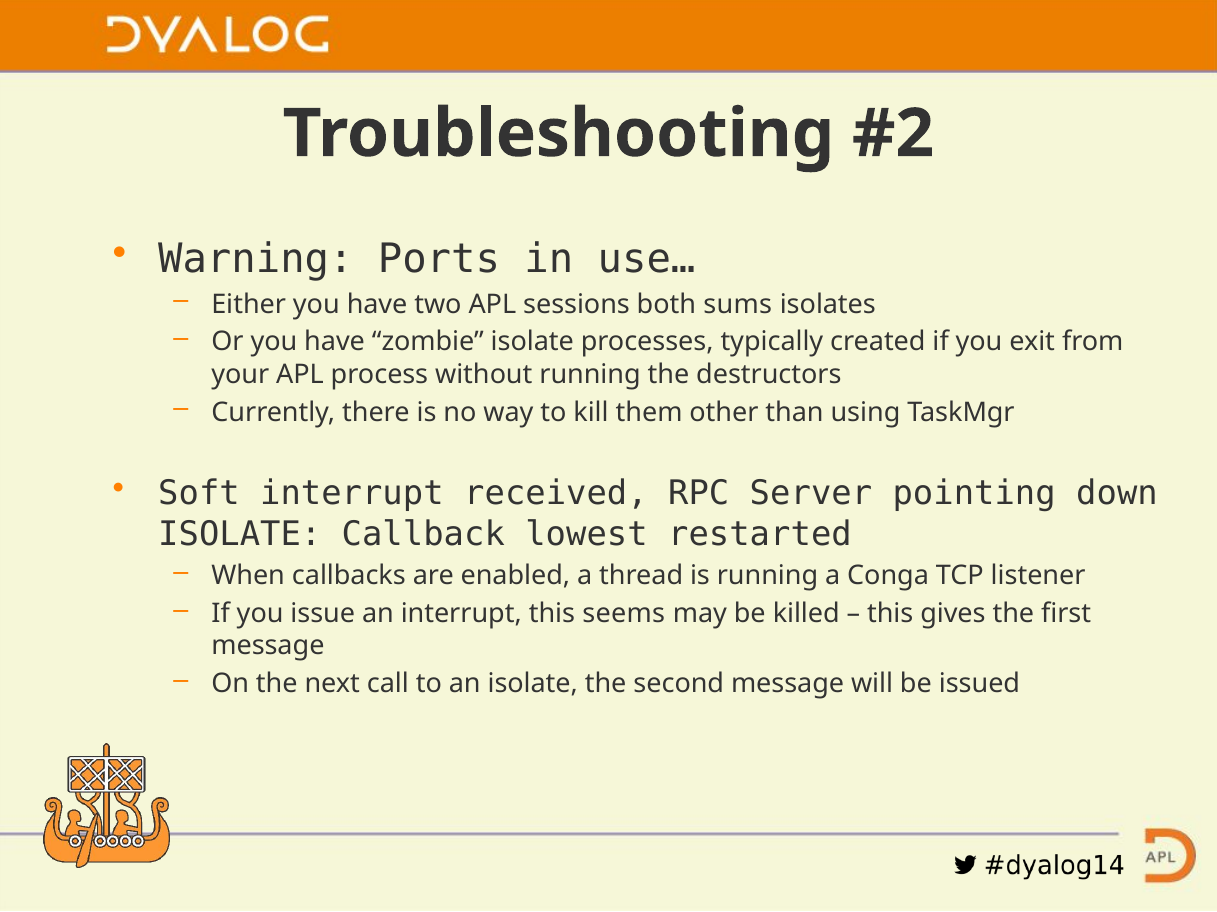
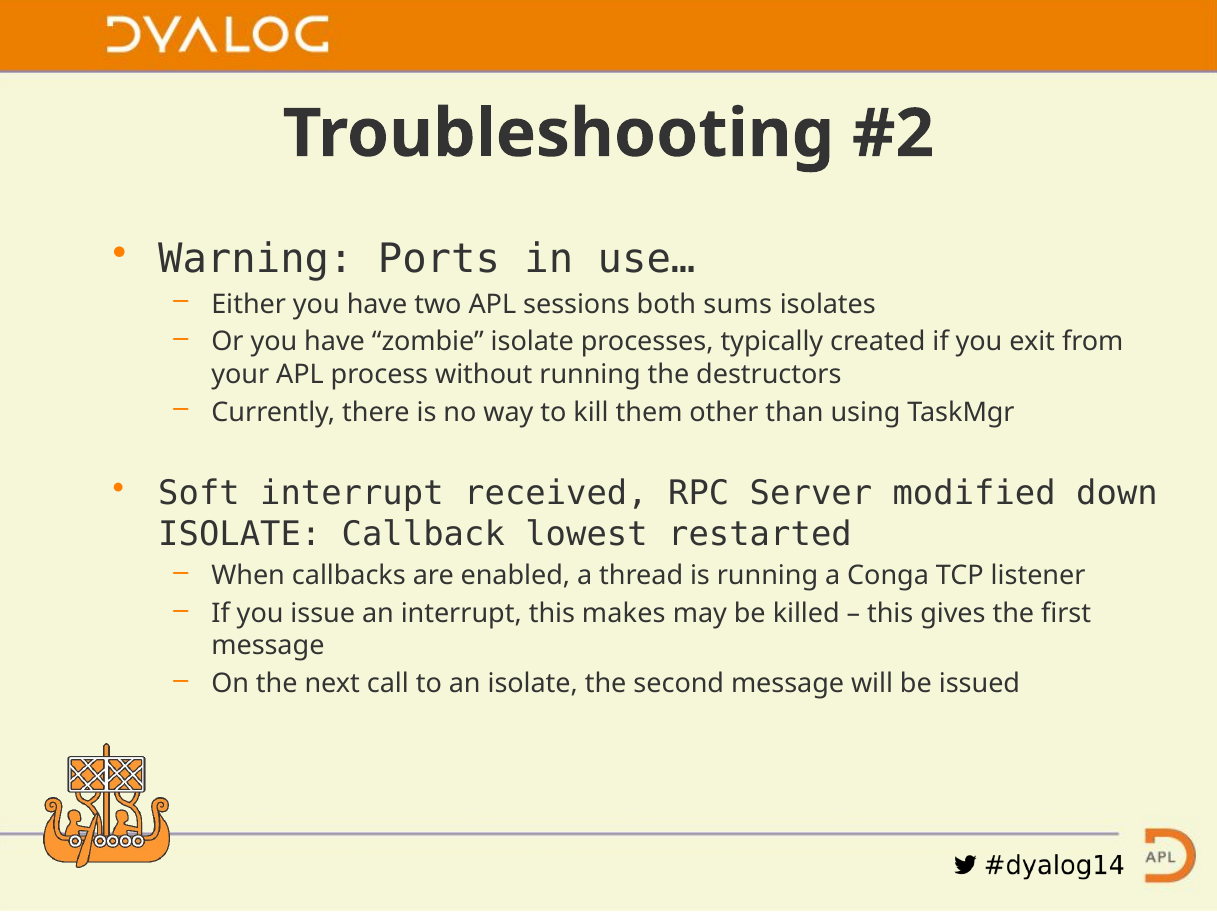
pointing: pointing -> modified
seems: seems -> makes
